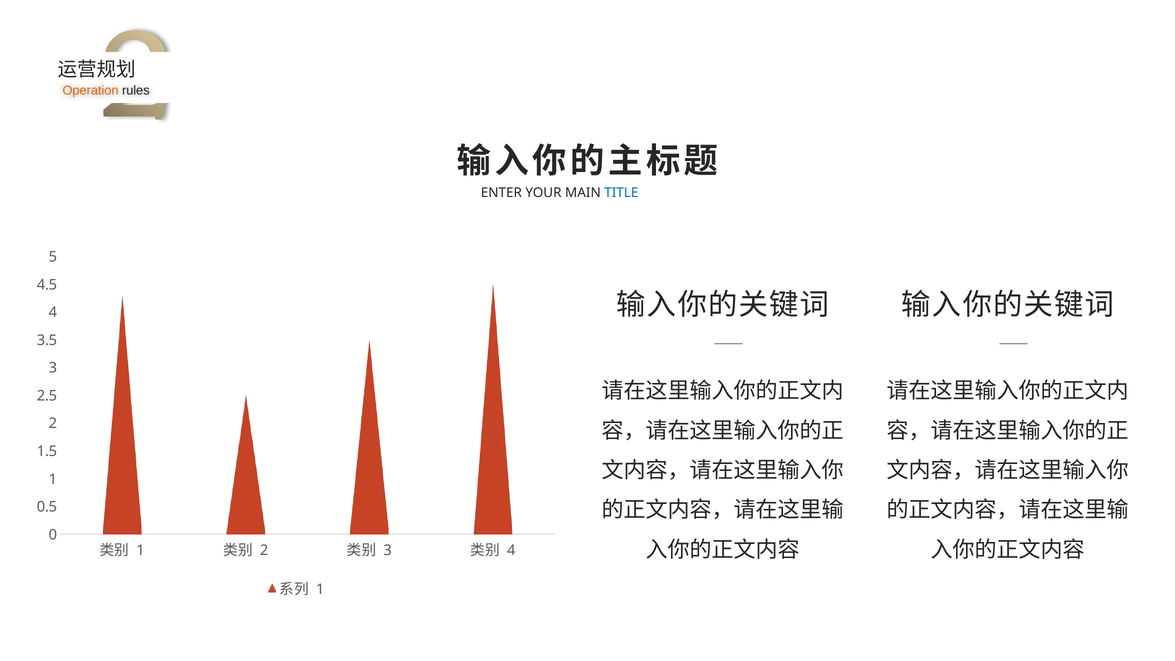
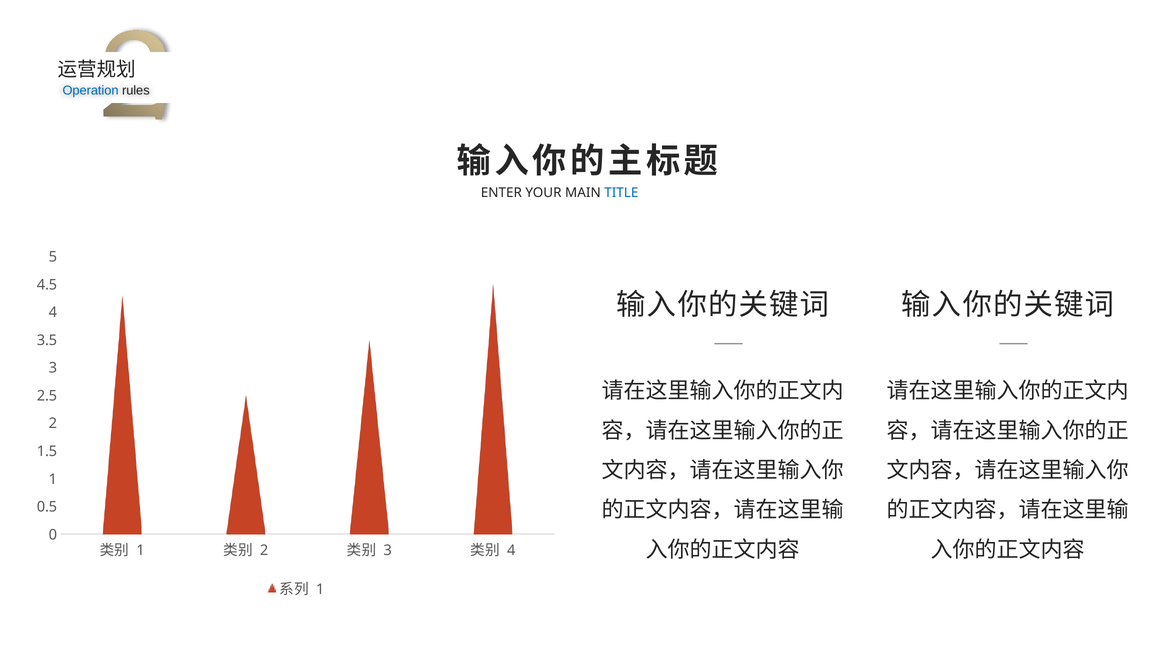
Operation colour: orange -> blue
